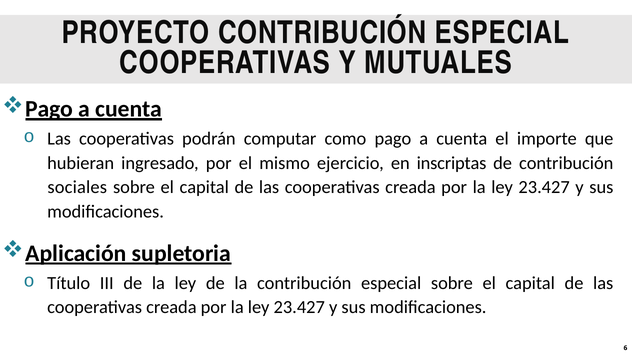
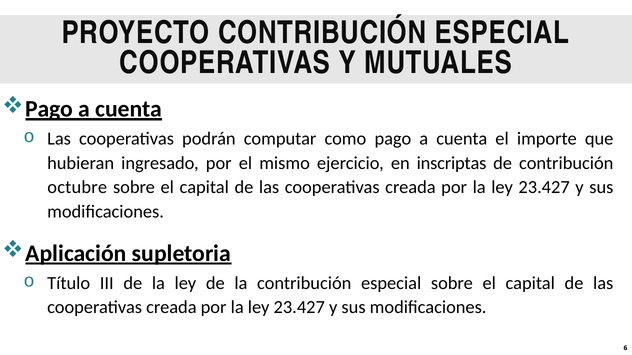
sociales: sociales -> octubre
